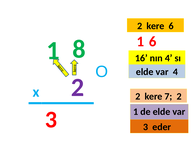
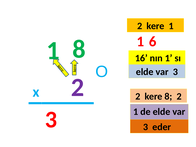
kere 6: 6 -> 1
nın 4: 4 -> 1
4 at (175, 72): 4 -> 3
kere 7: 7 -> 8
